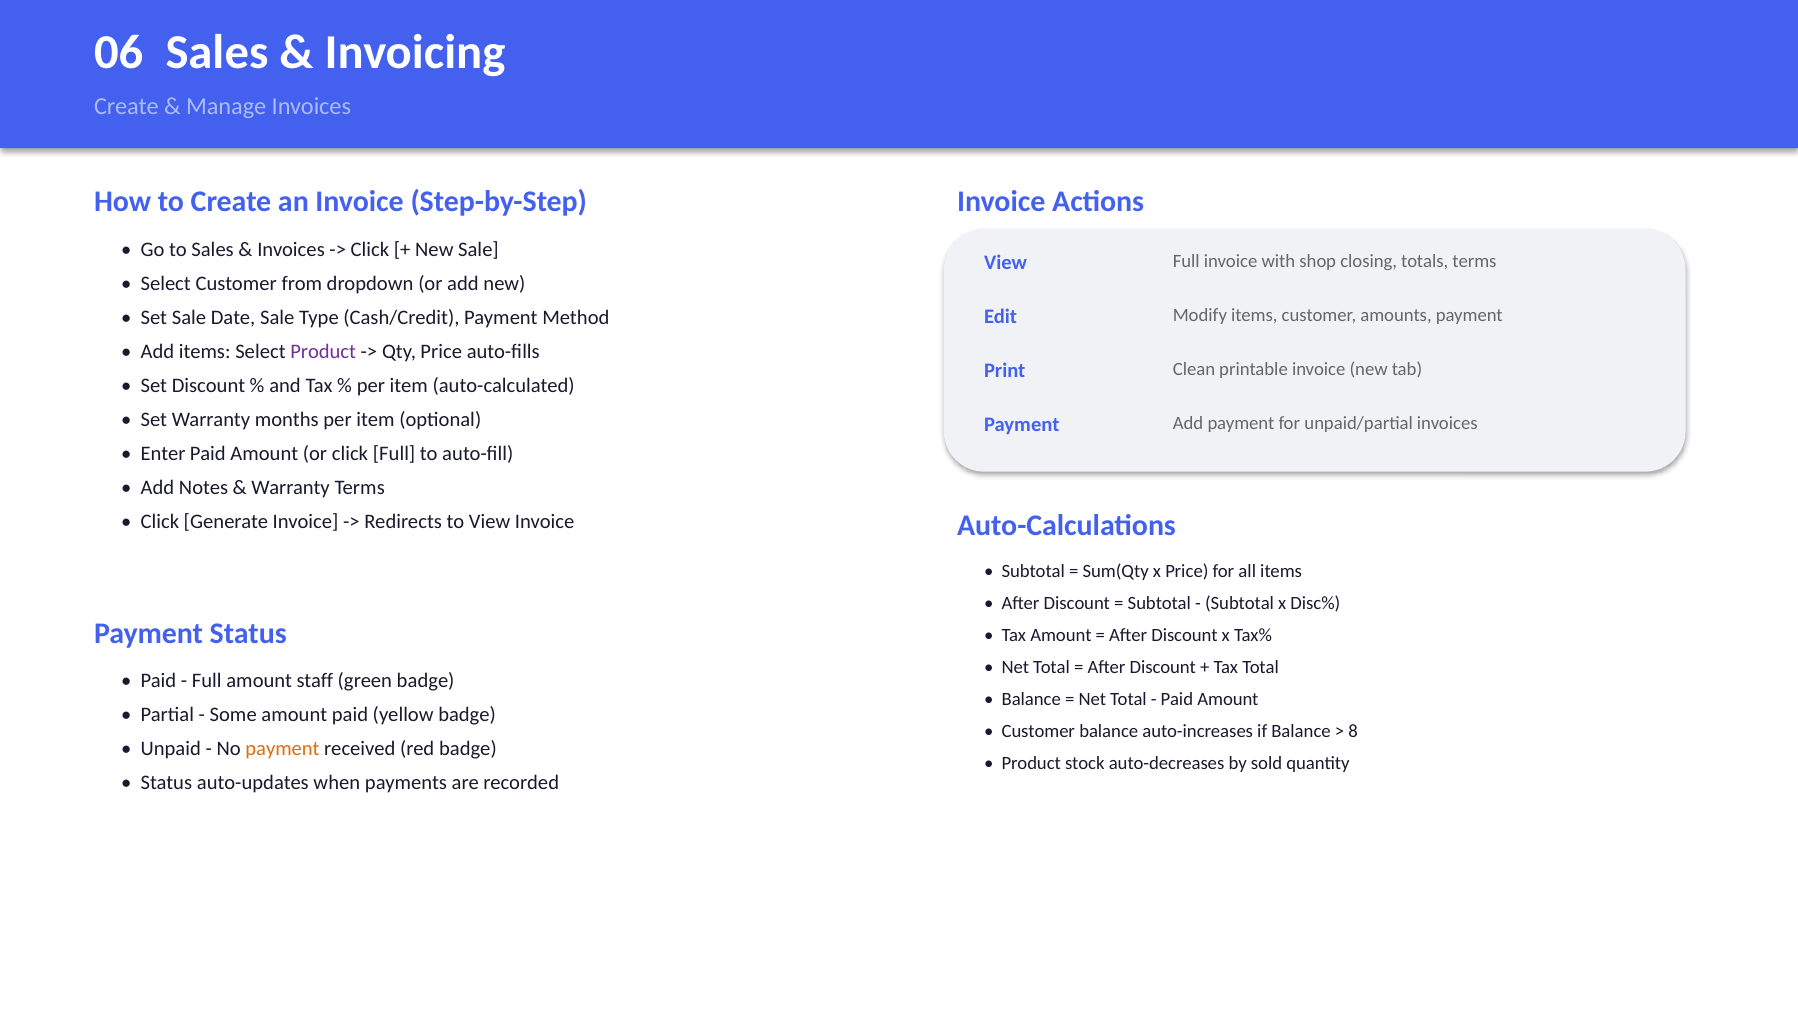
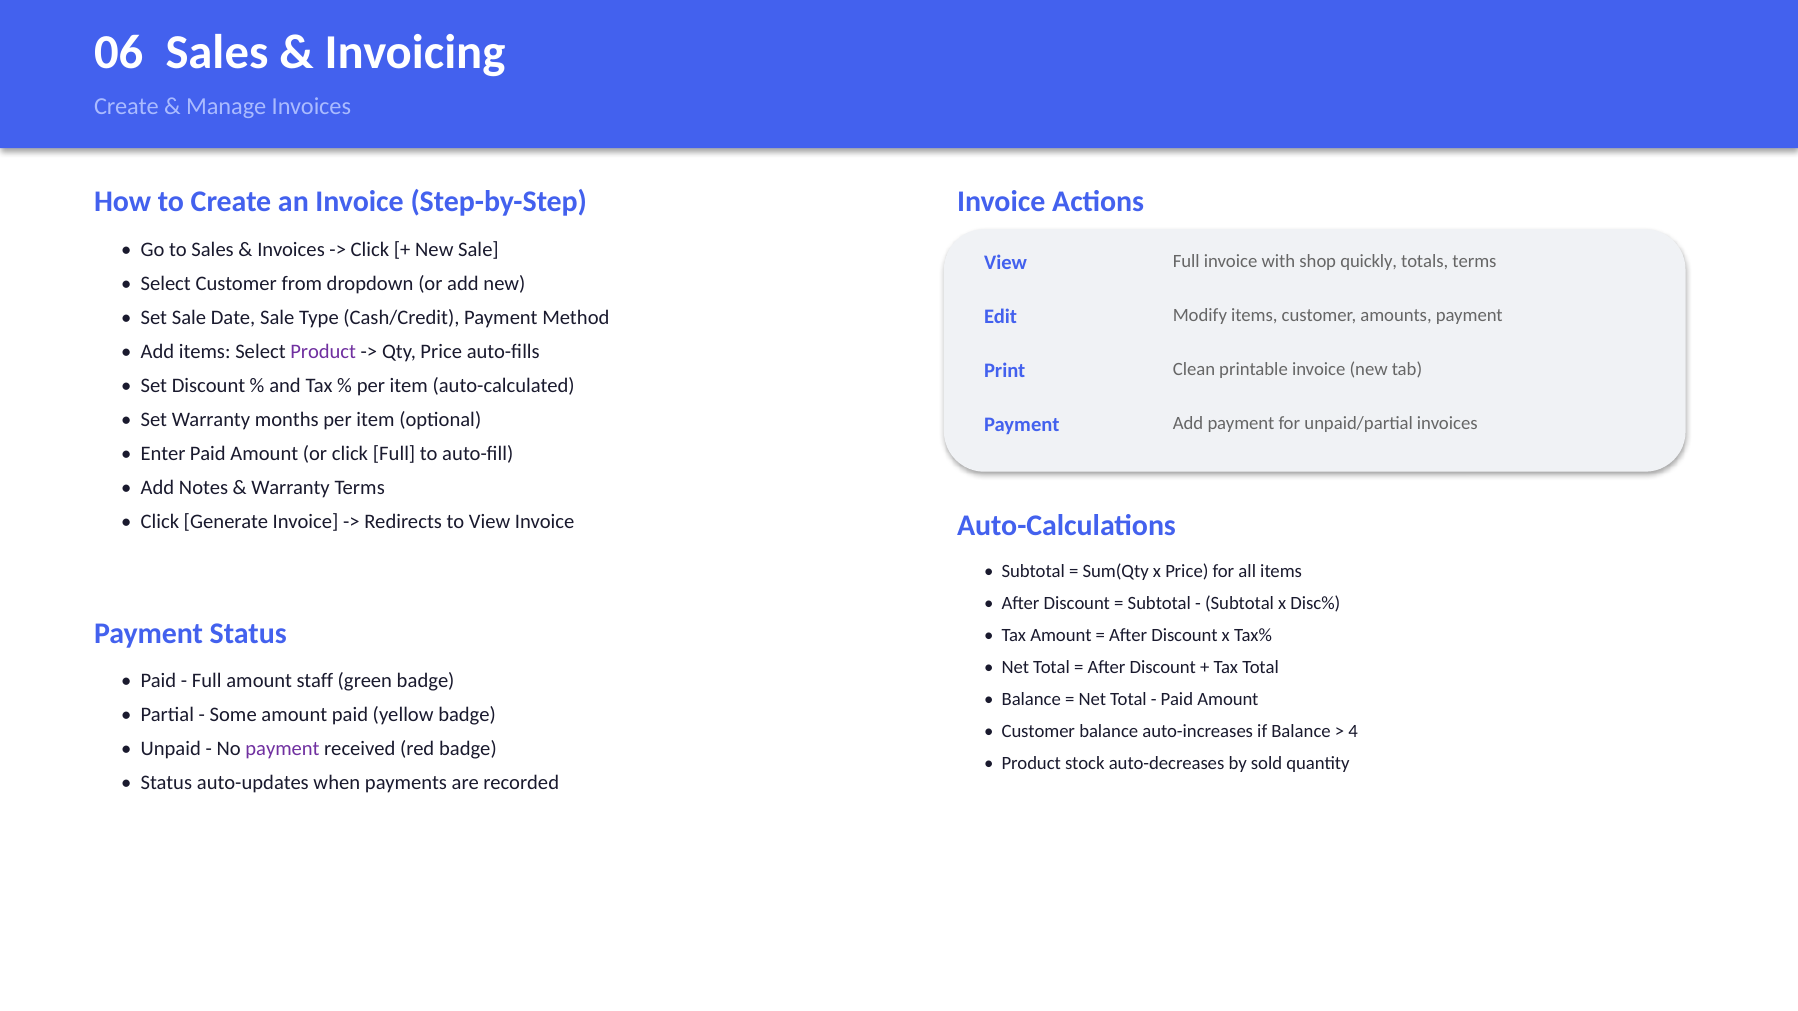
closing: closing -> quickly
8: 8 -> 4
payment at (282, 749) colour: orange -> purple
